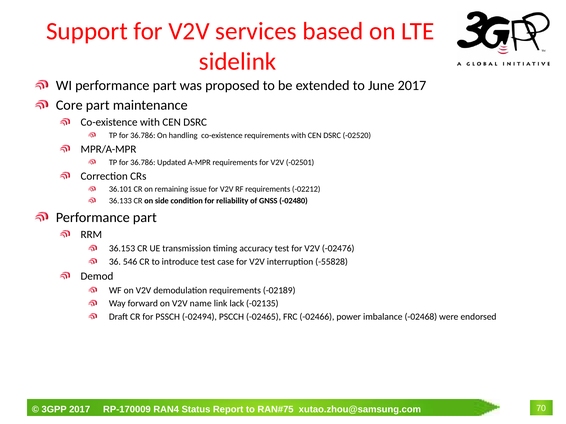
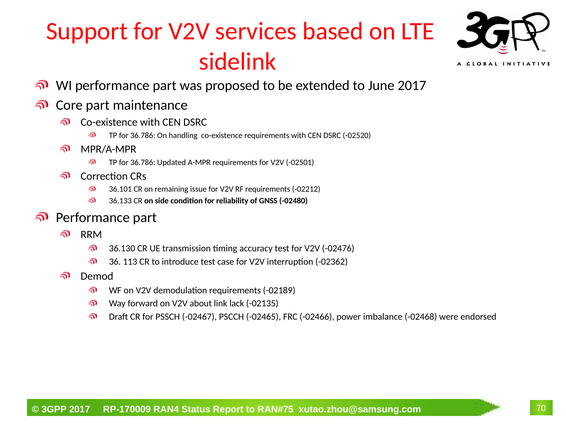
36.153: 36.153 -> 36.130
546: 546 -> 113
-55828: -55828 -> -02362
name: name -> about
-02494: -02494 -> -02467
